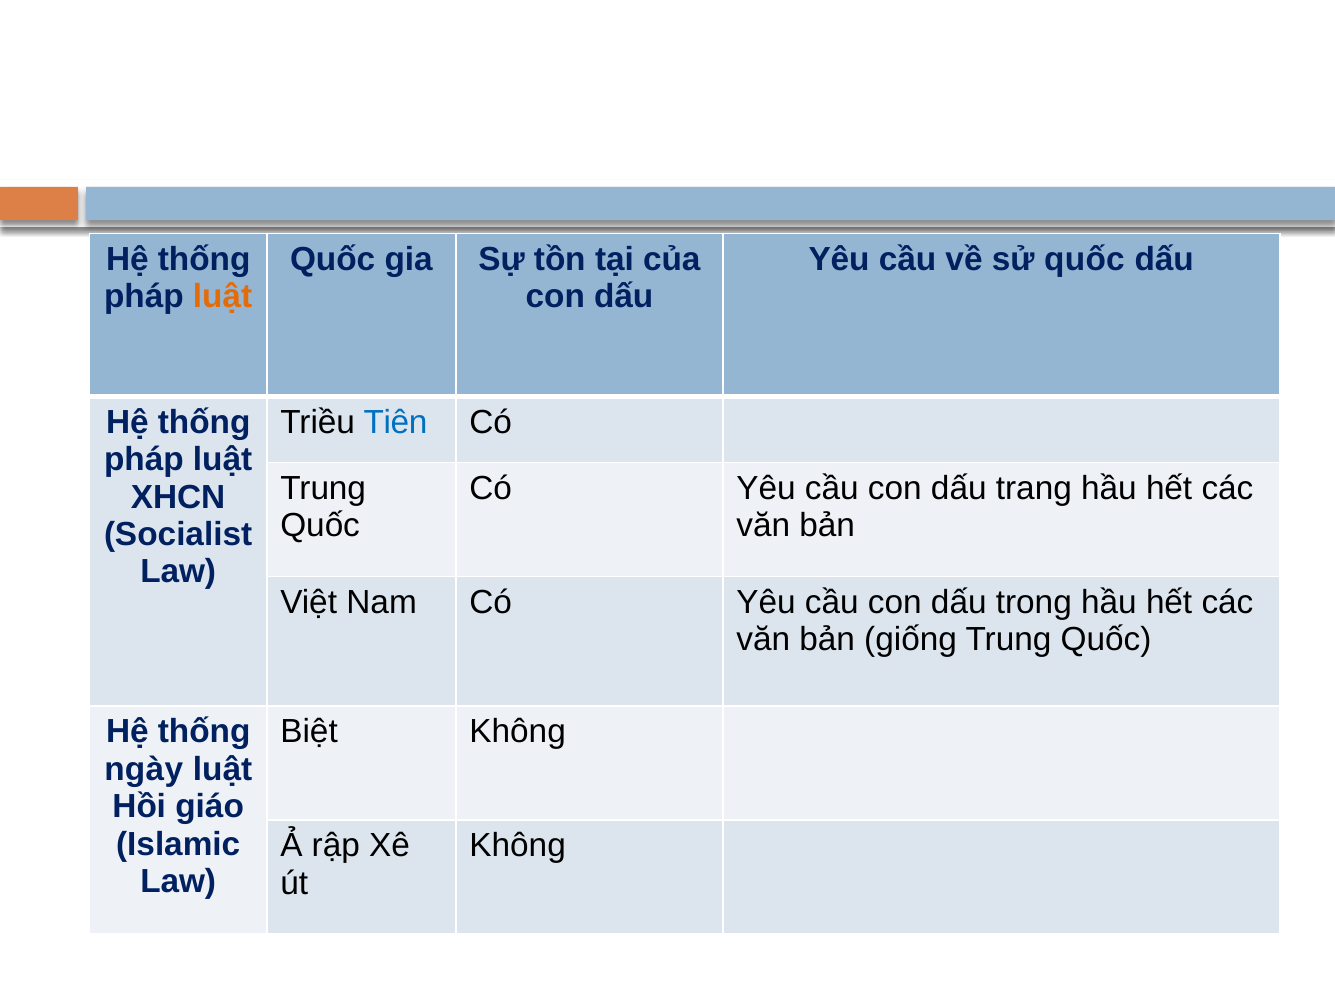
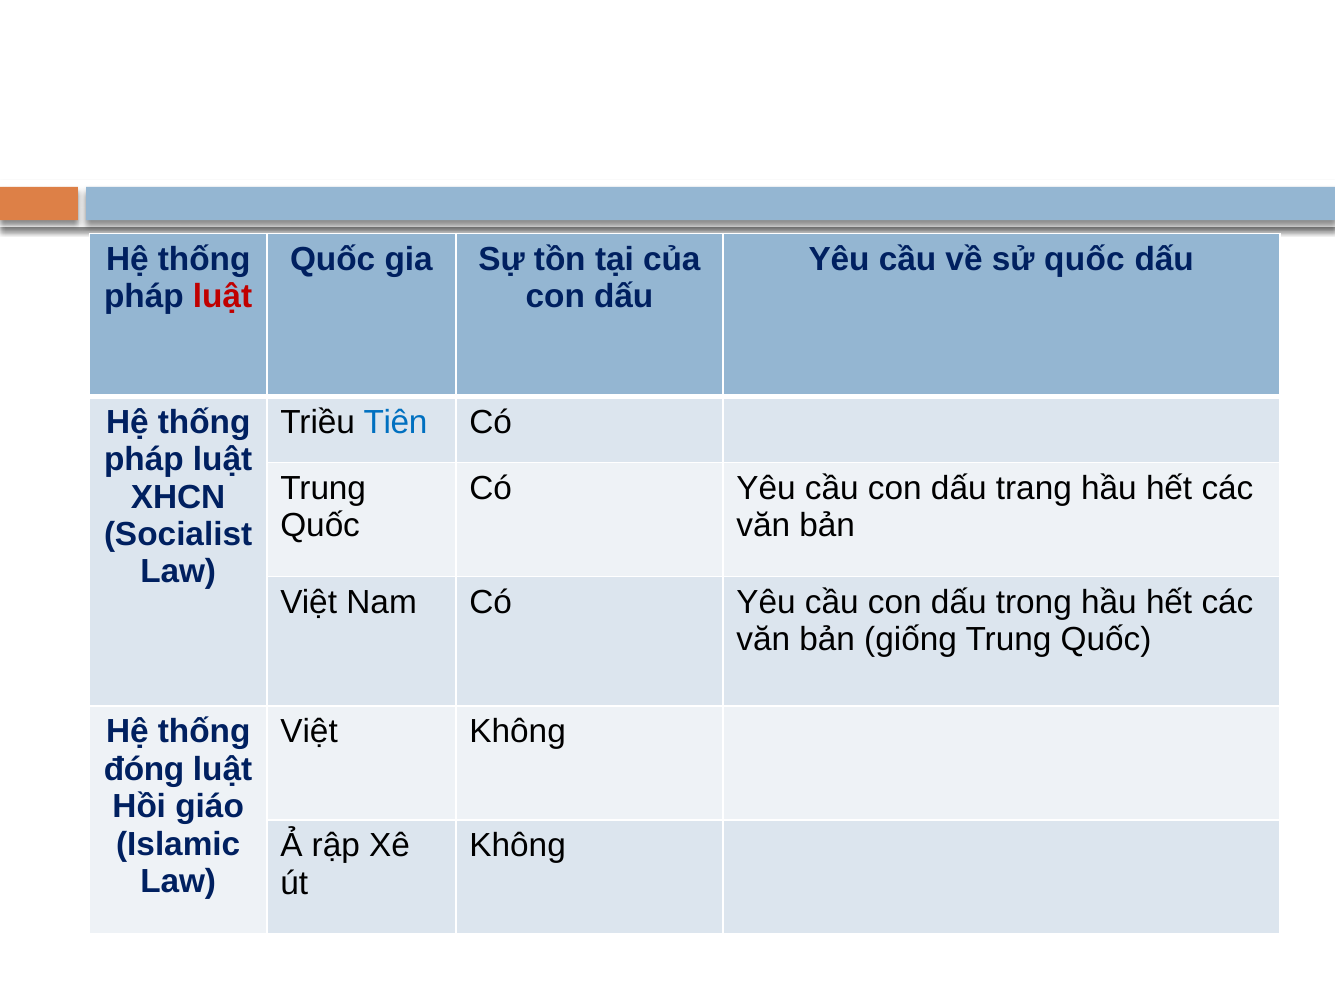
luật at (222, 297) colour: orange -> red
Biệt at (309, 732): Biệt -> Việt
ngày: ngày -> đóng
